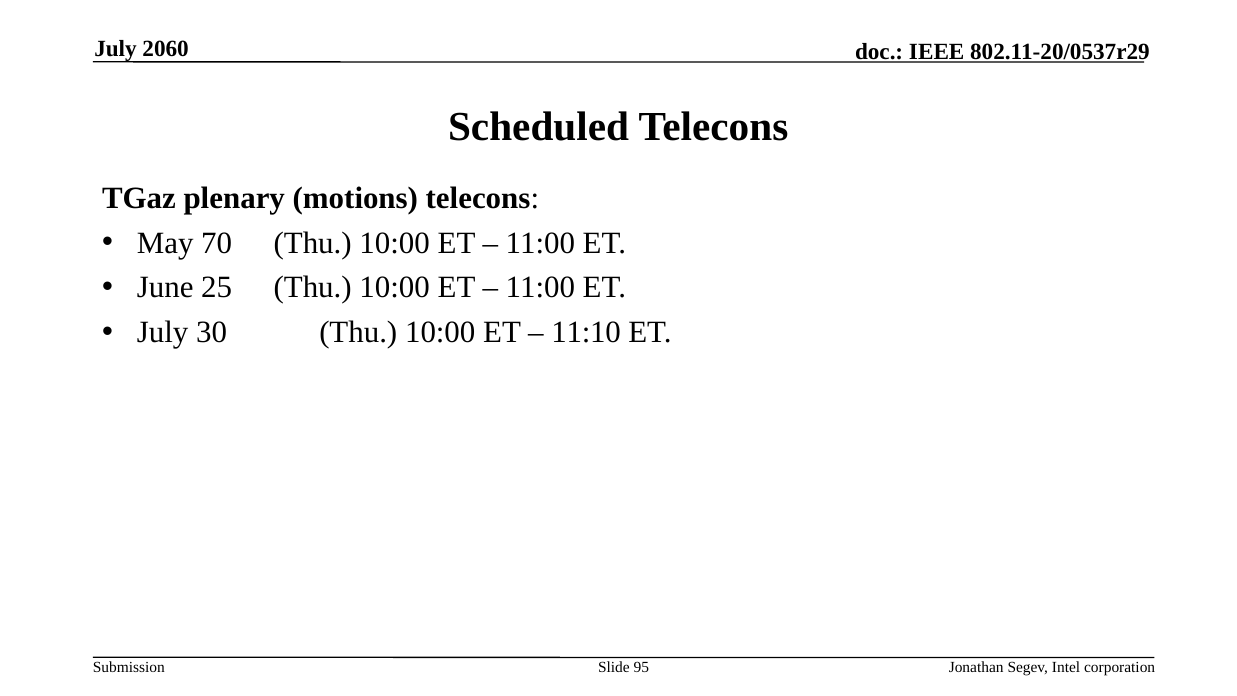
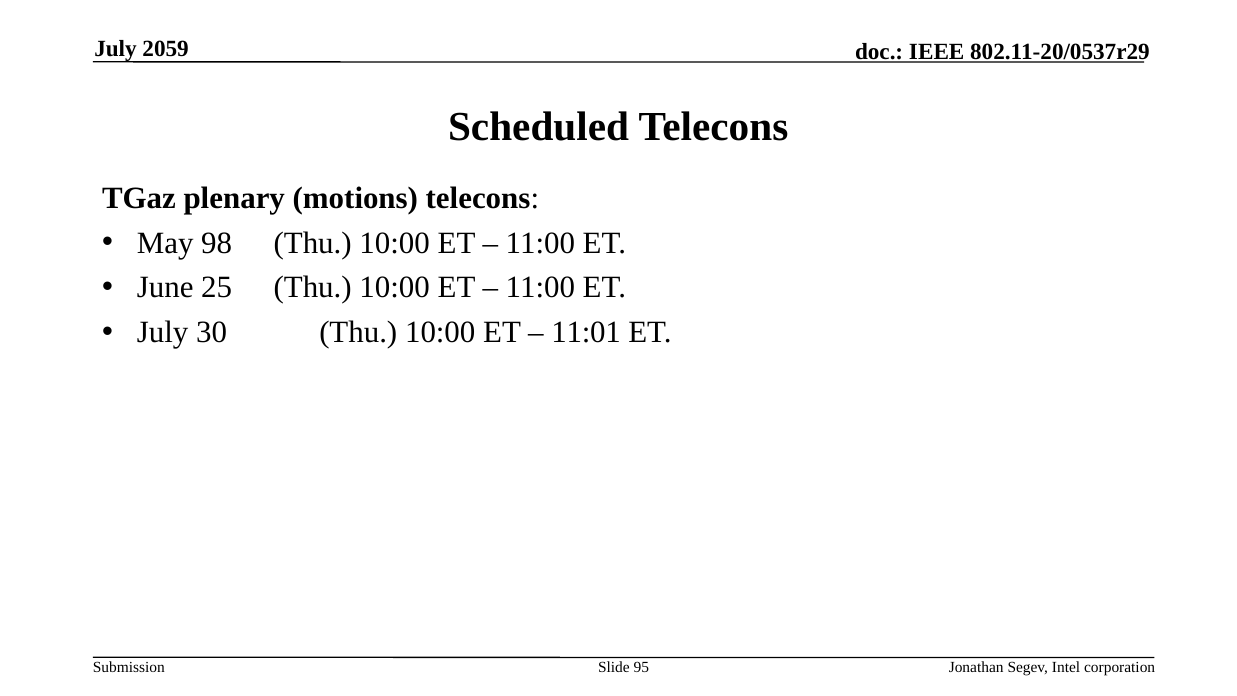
2060: 2060 -> 2059
70: 70 -> 98
11:10: 11:10 -> 11:01
